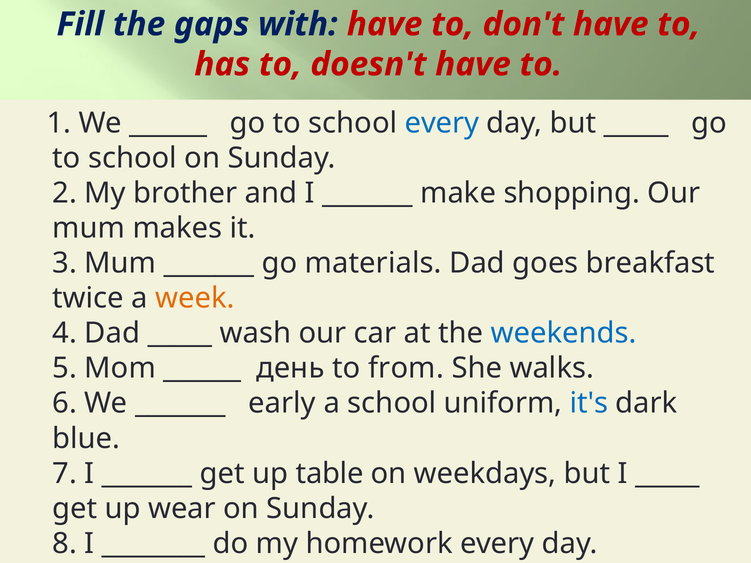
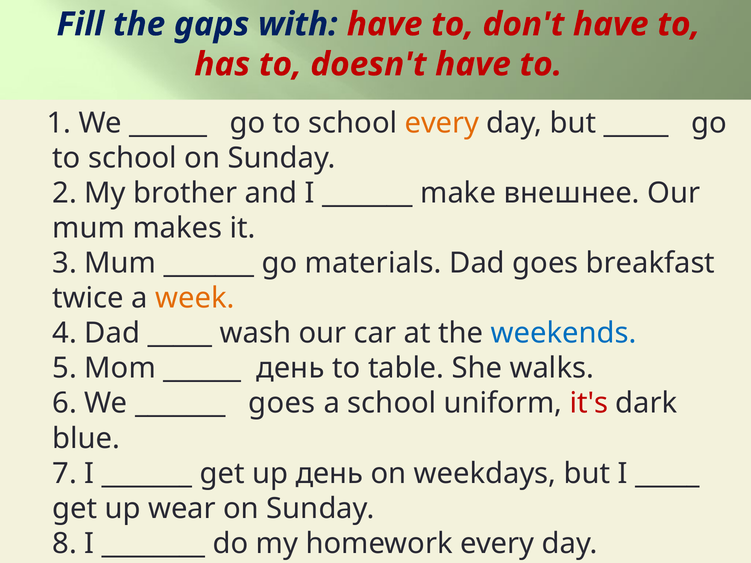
every at (442, 123) colour: blue -> orange
shopping: shopping -> внешнее
from: from -> table
early at (282, 404): early -> goes
it's colour: blue -> red
up table: table -> день
